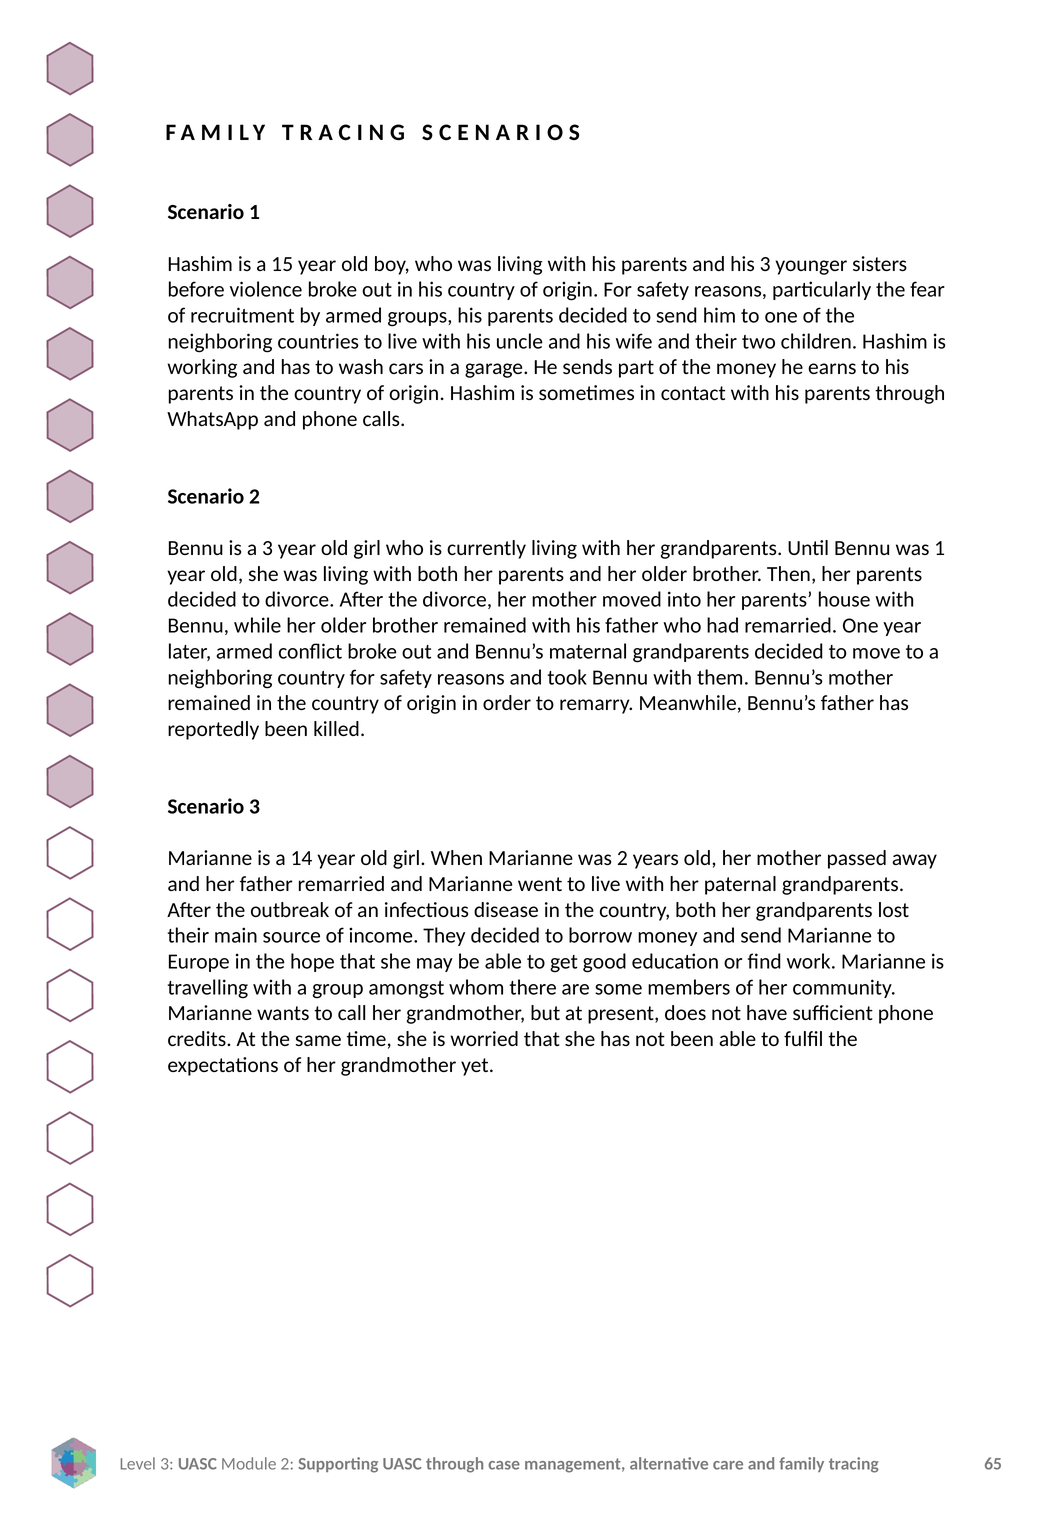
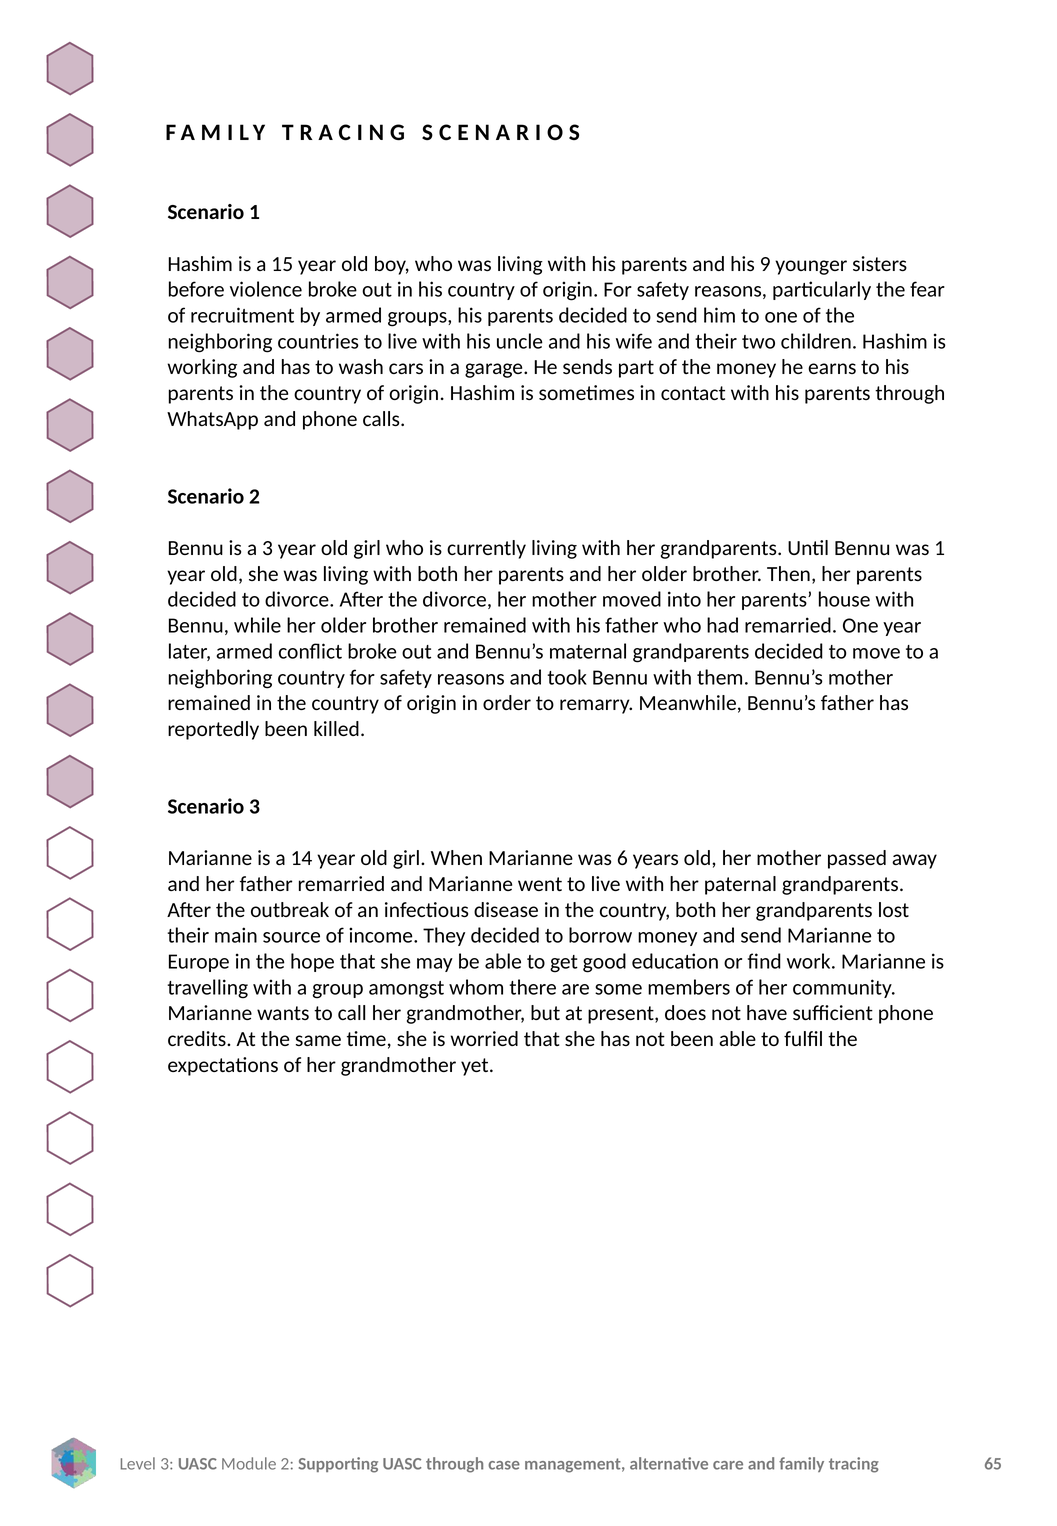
his 3: 3 -> 9
was 2: 2 -> 6
